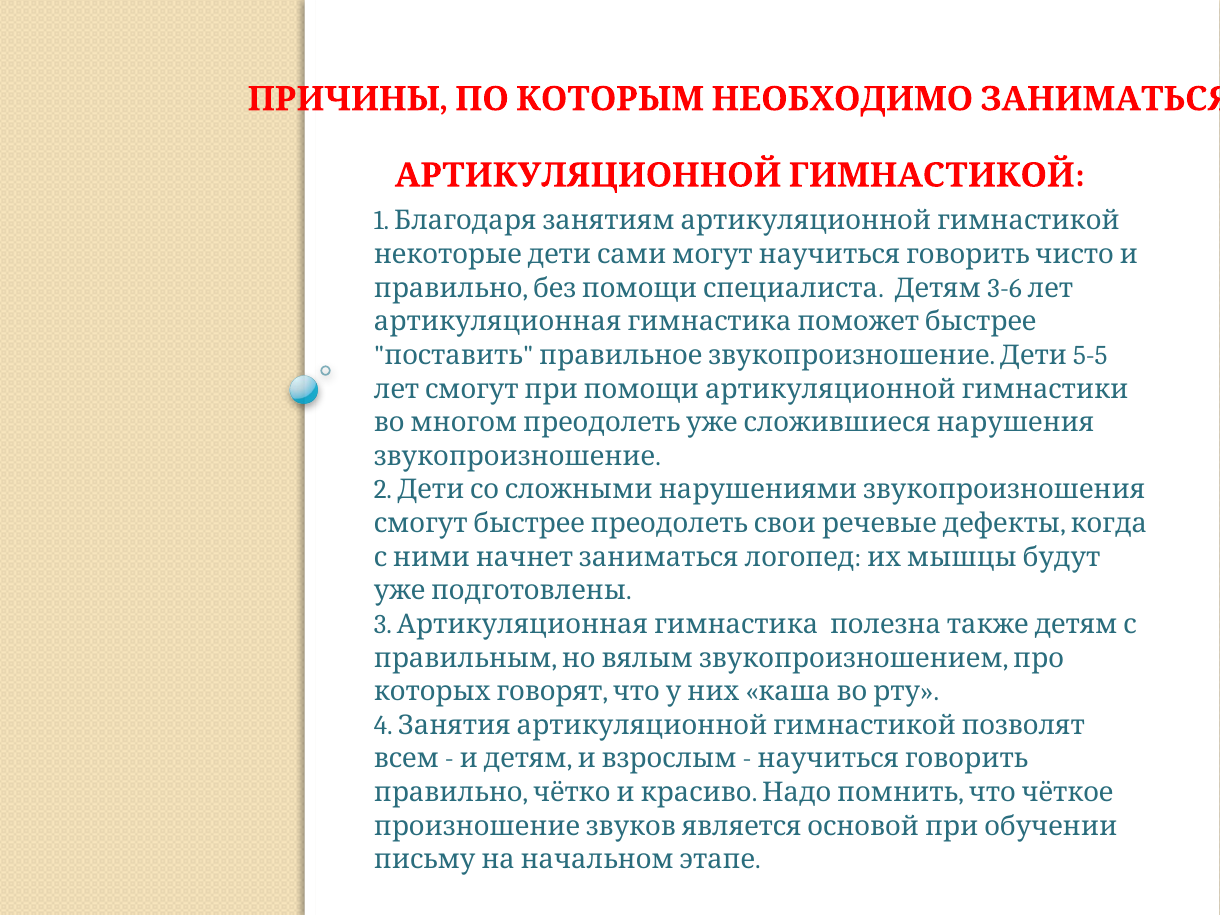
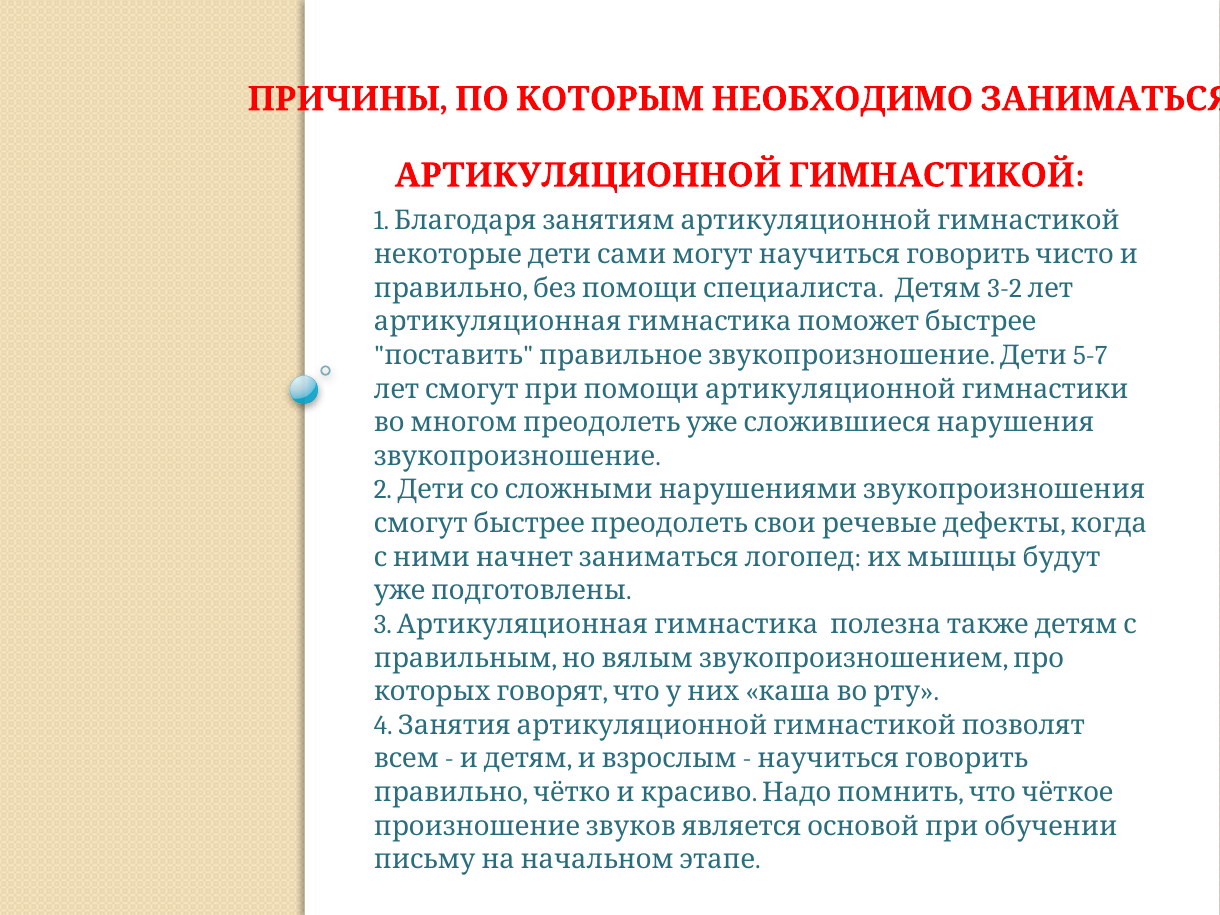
3-6: 3-6 -> 3-2
5-5: 5-5 -> 5-7
